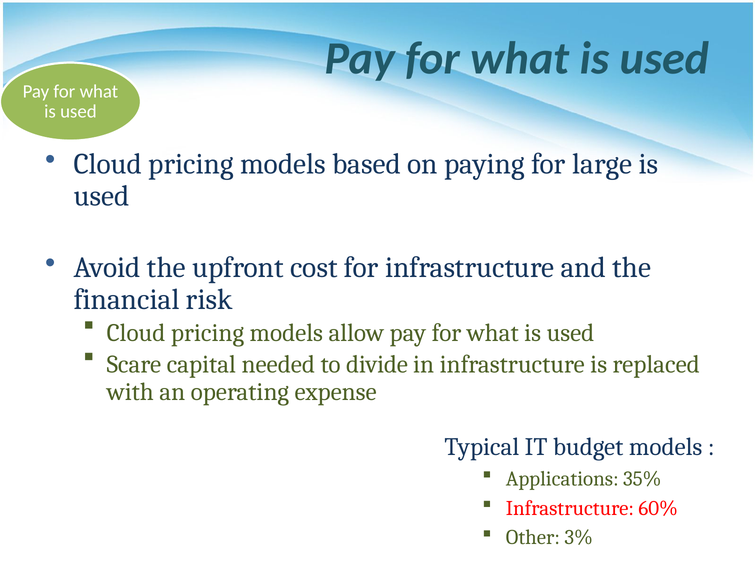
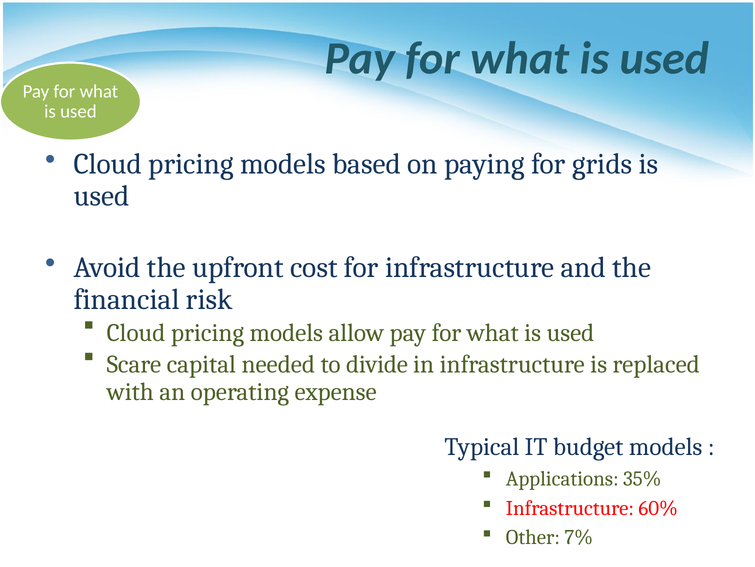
large: large -> grids
3%: 3% -> 7%
